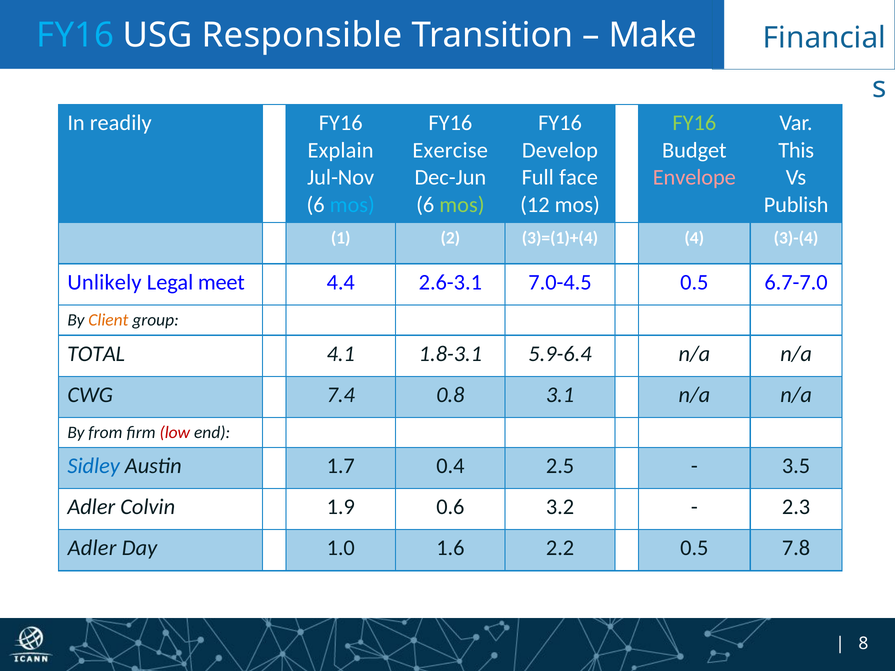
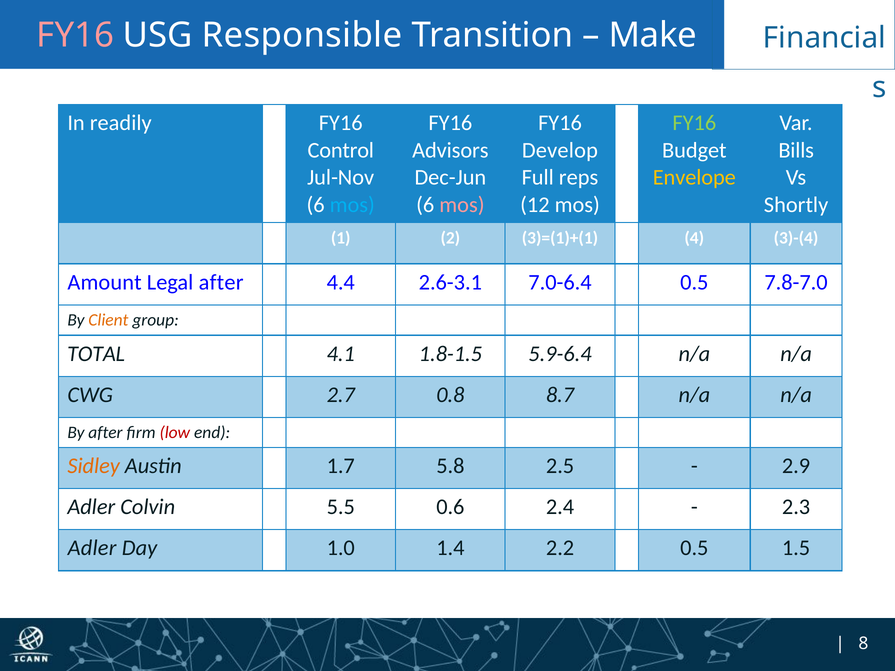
FY16 at (75, 35) colour: light blue -> pink
Explain: Explain -> Control
Exercise: Exercise -> Advisors
This: This -> Bills
face: face -> reps
Envelope colour: pink -> yellow
mos at (462, 205) colour: light green -> pink
Publish: Publish -> Shortly
3)=(1)+(4: 3)=(1)+(4 -> 3)=(1)+(1
Unlikely: Unlikely -> Amount
Legal meet: meet -> after
7.0-4.5: 7.0-4.5 -> 7.0-6.4
6.7-7.0: 6.7-7.0 -> 7.8-7.0
1.8-3.1: 1.8-3.1 -> 1.8-1.5
7.4: 7.4 -> 2.7
3.1: 3.1 -> 8.7
By from: from -> after
Sidley colour: blue -> orange
0.4: 0.4 -> 5.8
3.5: 3.5 -> 2.9
1.9: 1.9 -> 5.5
3.2: 3.2 -> 2.4
1.6: 1.6 -> 1.4
7.8: 7.8 -> 1.5
